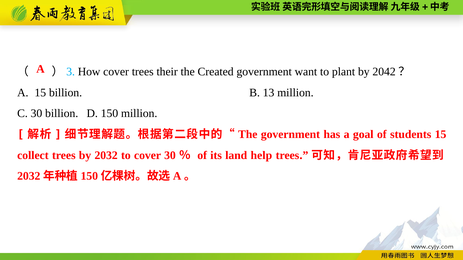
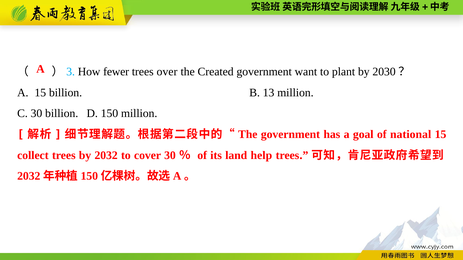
How cover: cover -> fewer
their: their -> over
2042: 2042 -> 2030
students: students -> national
